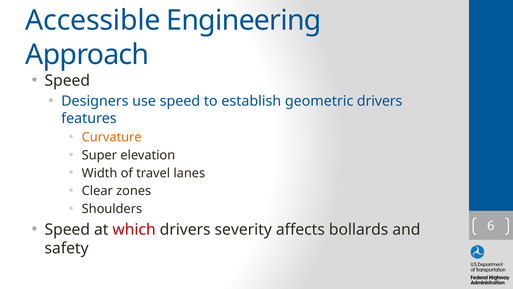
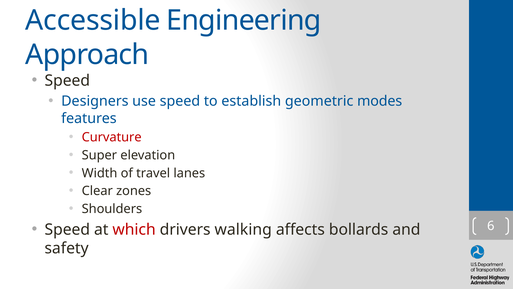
geometric drivers: drivers -> modes
Curvature colour: orange -> red
severity: severity -> walking
